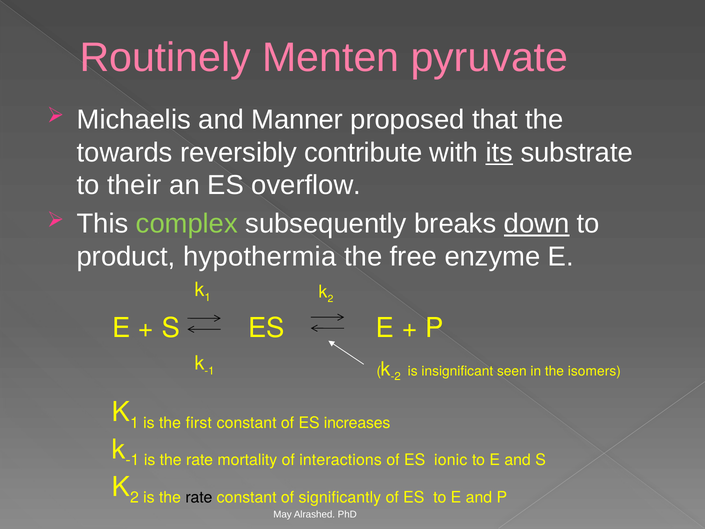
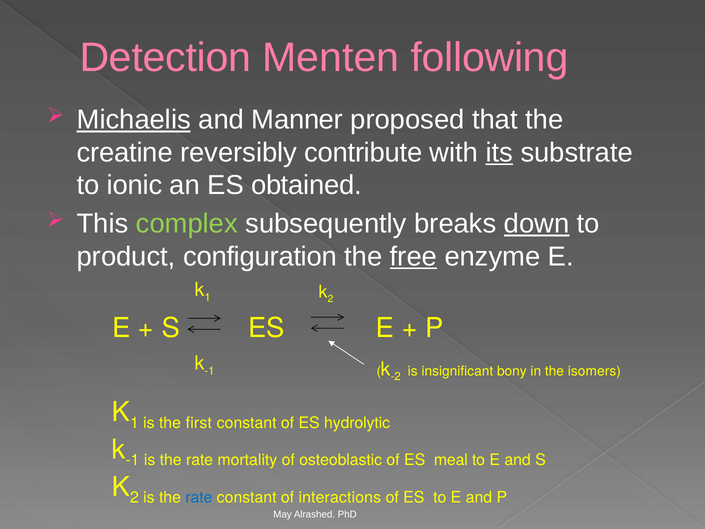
Routinely: Routinely -> Detection
pyruvate: pyruvate -> following
Michaelis underline: none -> present
towards: towards -> creatine
their: their -> ionic
overflow: overflow -> obtained
hypothermia: hypothermia -> configuration
free underline: none -> present
seen: seen -> bony
increases: increases -> hydrolytic
interactions: interactions -> osteoblastic
ionic: ionic -> meal
rate at (199, 497) colour: black -> blue
significantly: significantly -> interactions
